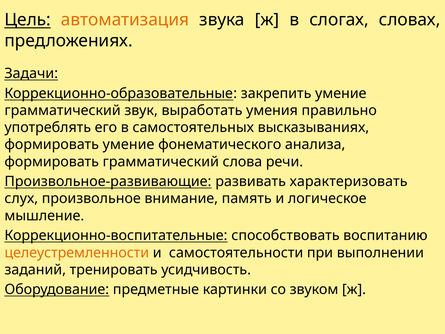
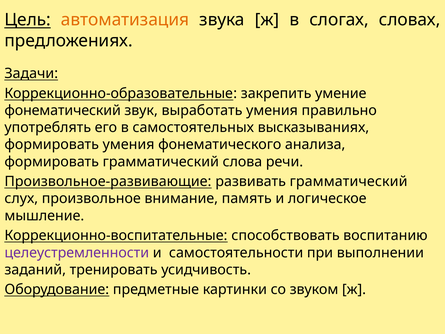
грамматический at (63, 110): грамматический -> фонематический
формировать умение: умение -> умения
развивать характеризовать: характеризовать -> грамматический
целеустремленности colour: orange -> purple
